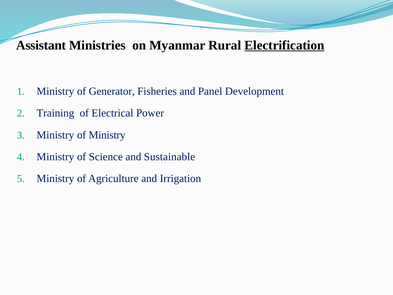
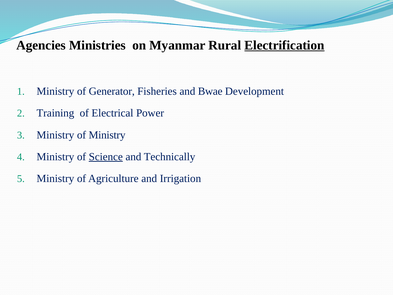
Assistant: Assistant -> Agencies
Panel: Panel -> Bwae
Science underline: none -> present
Sustainable: Sustainable -> Technically
